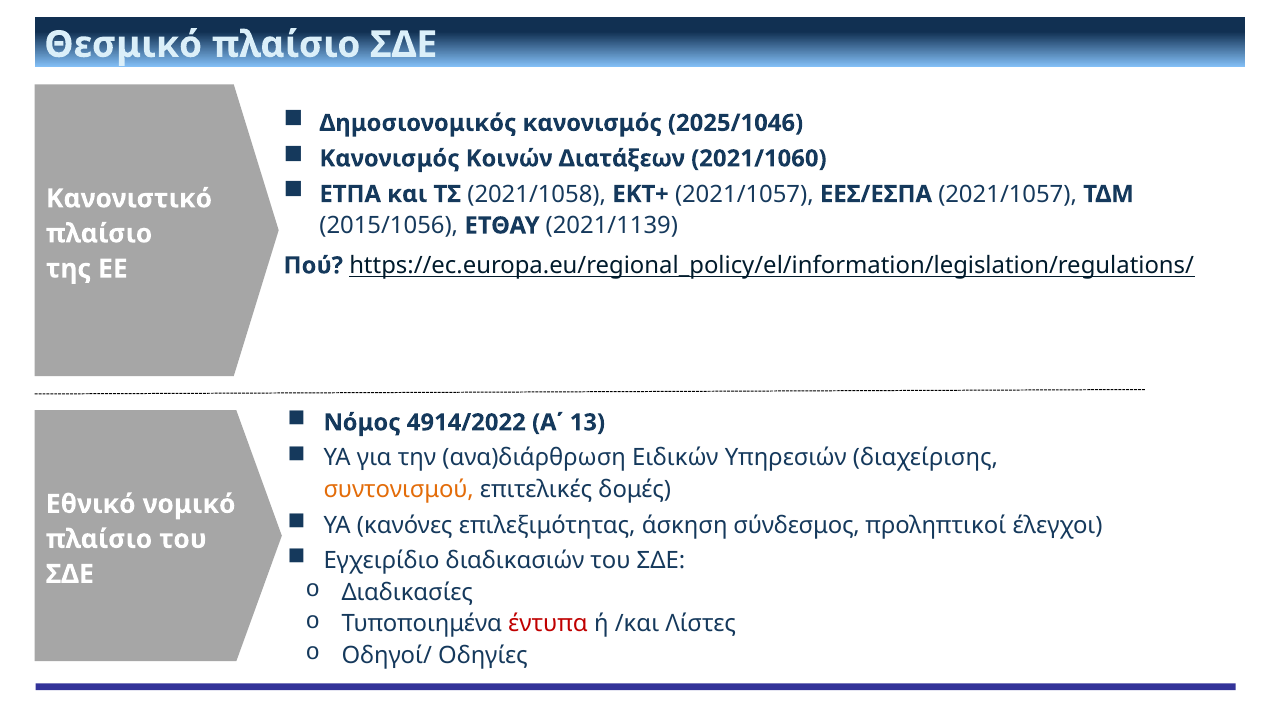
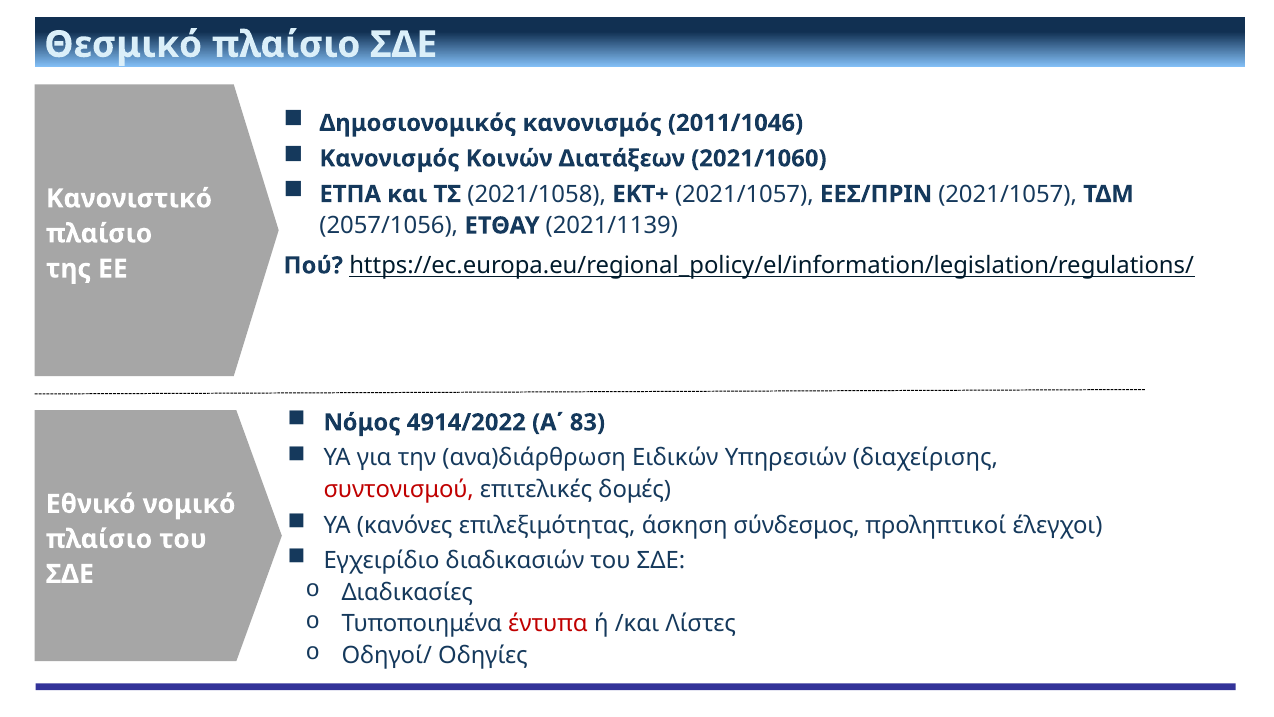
2025/1046: 2025/1046 -> 2011/1046
ΕΕΣ/ΕΣΠΑ: ΕΕΣ/ΕΣΠΑ -> ΕΕΣ/ΠΡΙΝ
2015/1056: 2015/1056 -> 2057/1056
13: 13 -> 83
συντονισμού colour: orange -> red
